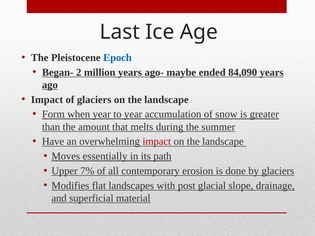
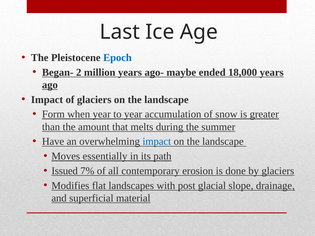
84,090: 84,090 -> 18,000
impact at (157, 142) colour: red -> blue
Upper: Upper -> Issued
